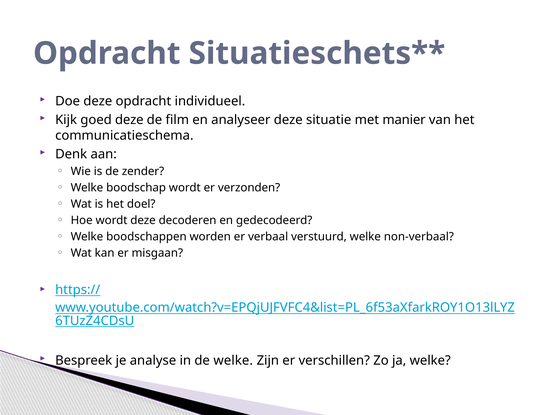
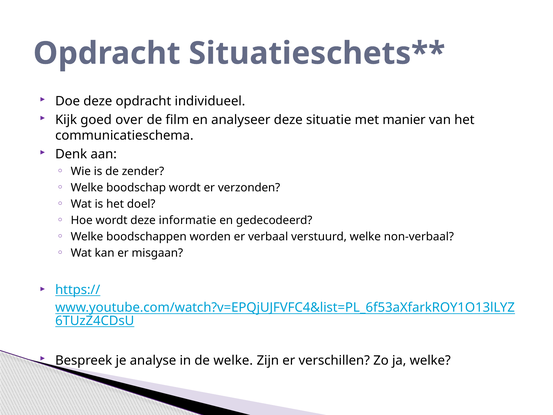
goed deze: deze -> over
decoderen: decoderen -> informatie
